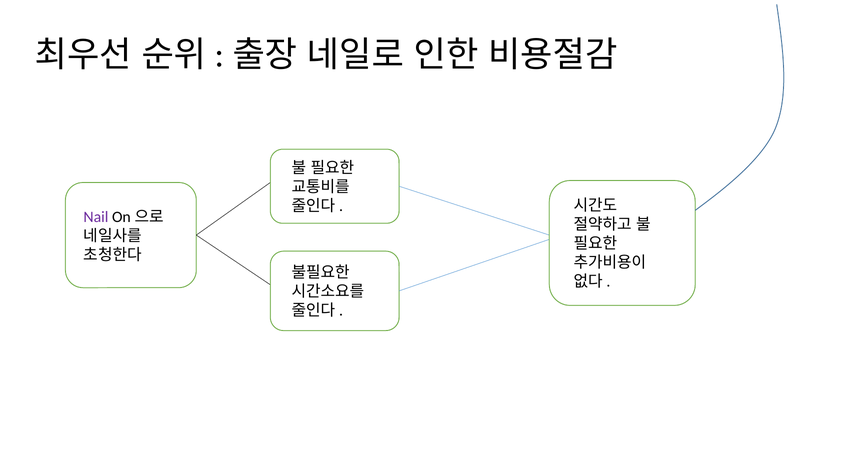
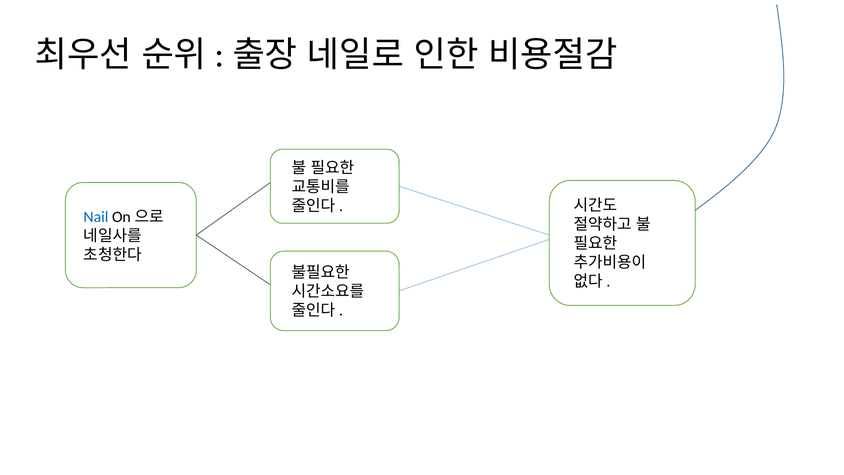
Nail colour: purple -> blue
